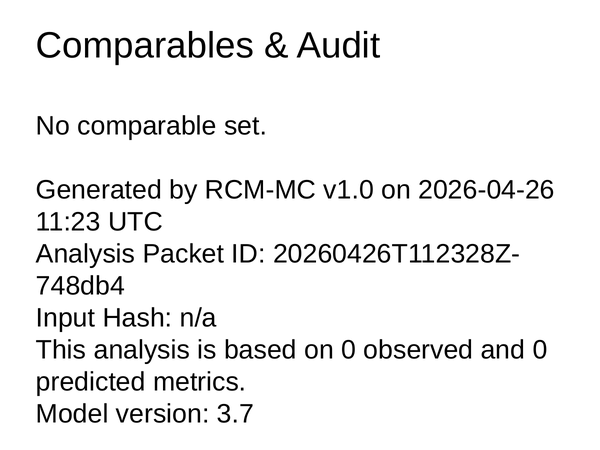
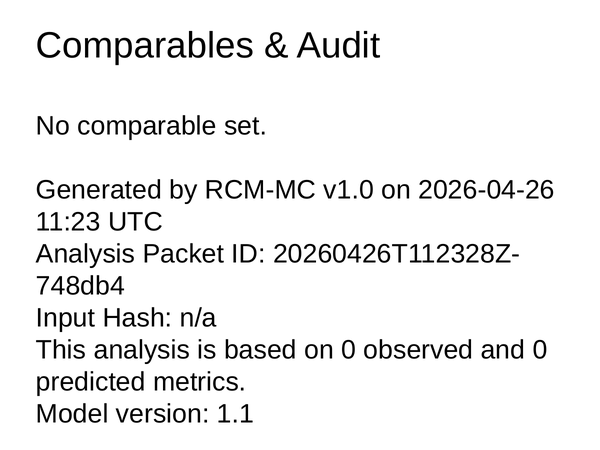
3.7: 3.7 -> 1.1
